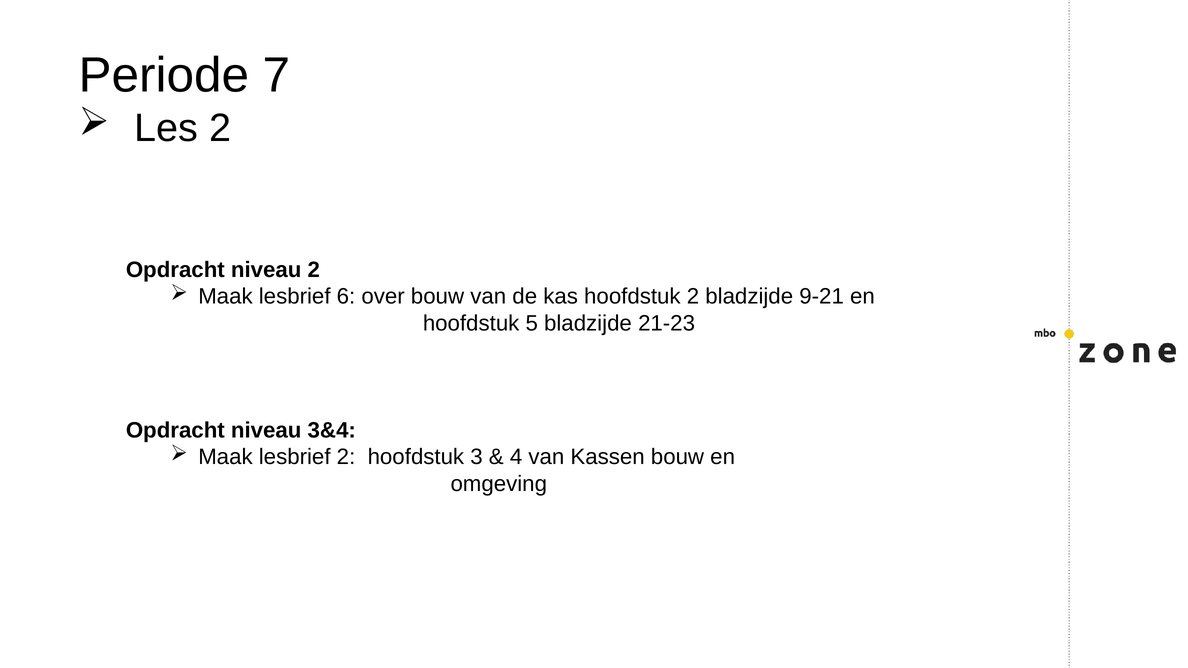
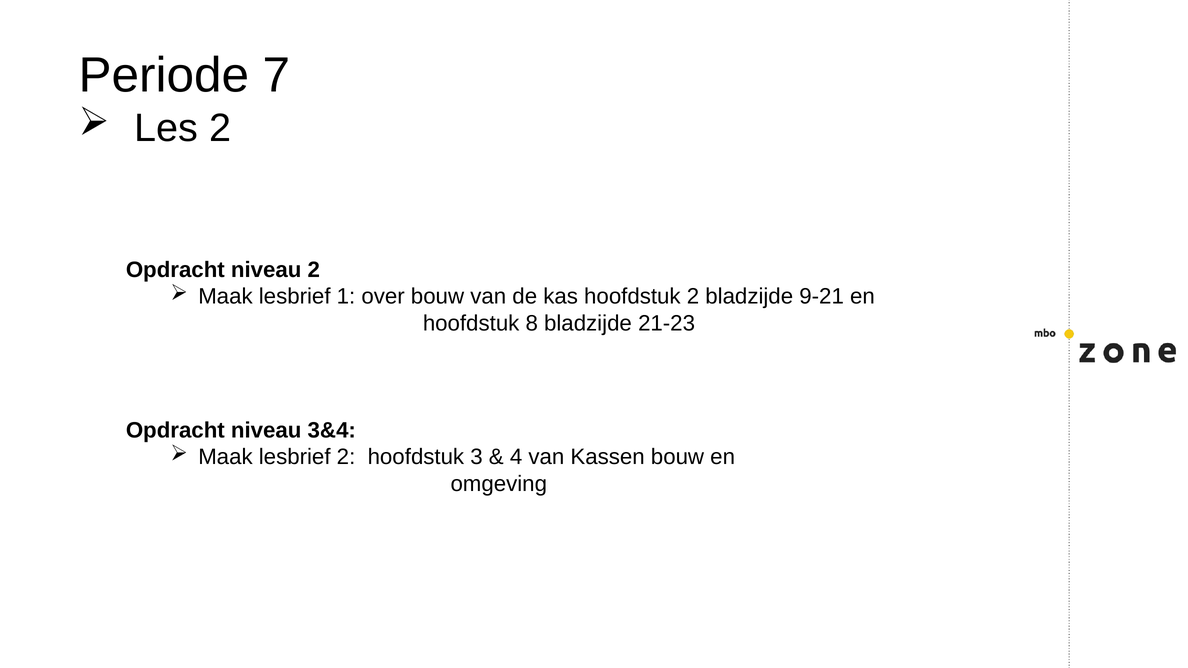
6: 6 -> 1
5: 5 -> 8
